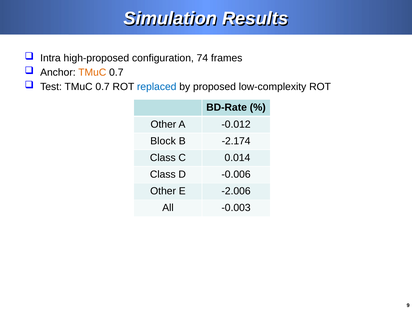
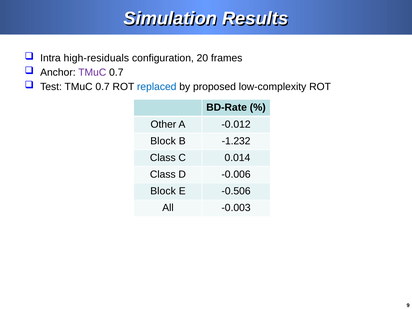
high-proposed: high-proposed -> high-residuals
74: 74 -> 20
TMuC at (92, 72) colour: orange -> purple
-2.174: -2.174 -> -1.232
Other at (163, 191): Other -> Block
-2.006: -2.006 -> -0.506
